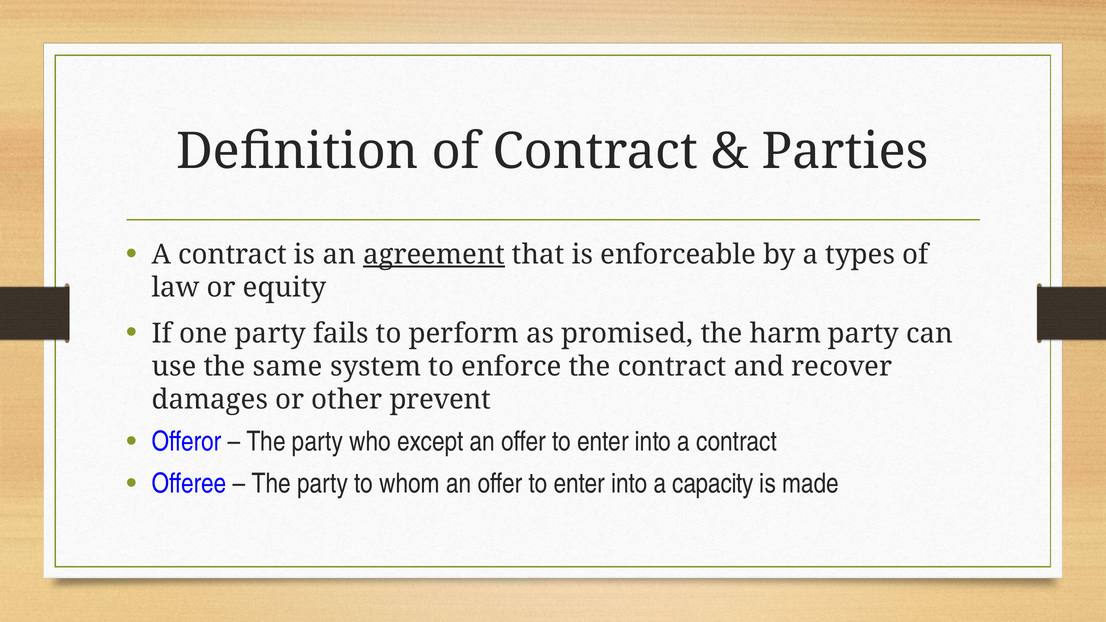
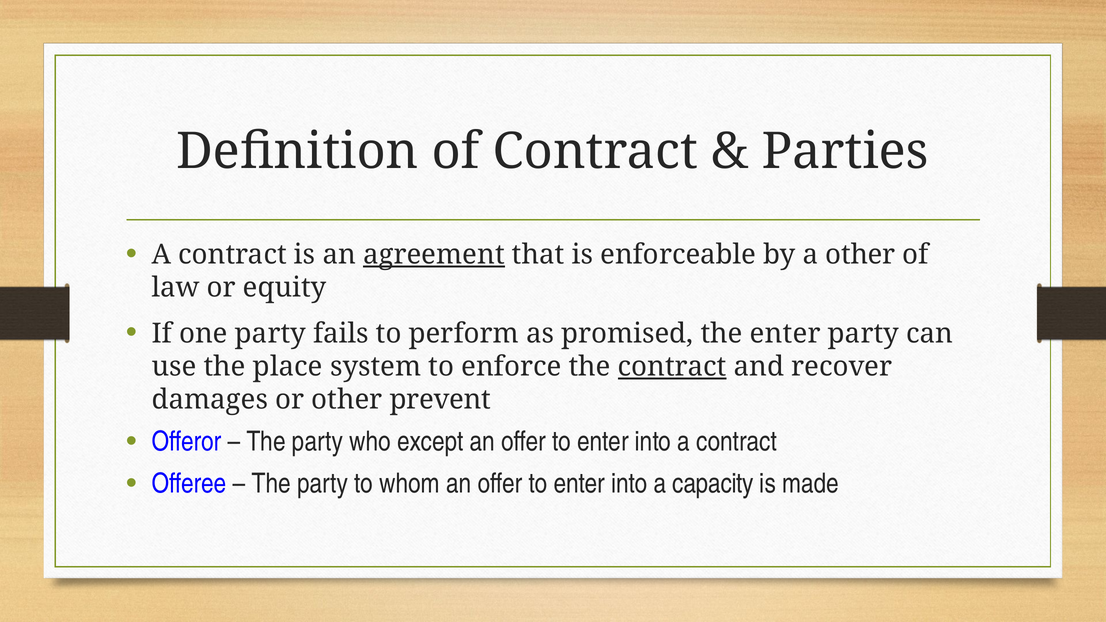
a types: types -> other
the harm: harm -> enter
same: same -> place
contract at (672, 367) underline: none -> present
